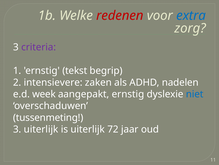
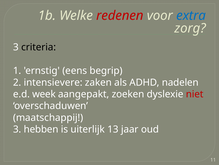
criteria colour: purple -> black
tekst: tekst -> eens
aangepakt ernstig: ernstig -> zoeken
niet colour: blue -> red
tussenmeting: tussenmeting -> maatschappij
3 uiterlijk: uiterlijk -> hebben
72: 72 -> 13
